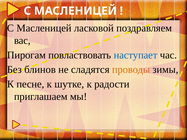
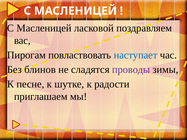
проводы colour: orange -> purple
